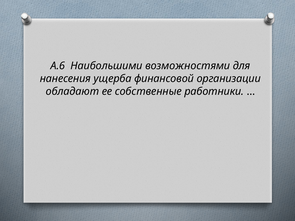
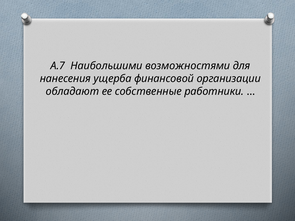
А.6: А.6 -> А.7
